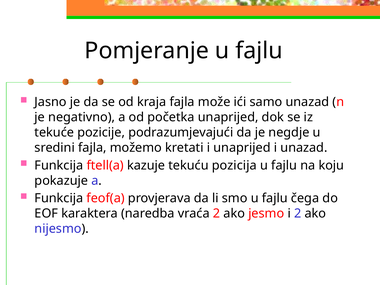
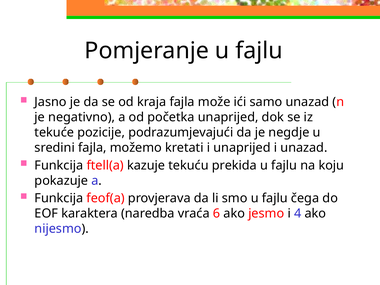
pozicija: pozicija -> prekida
vraća 2: 2 -> 6
i 2: 2 -> 4
